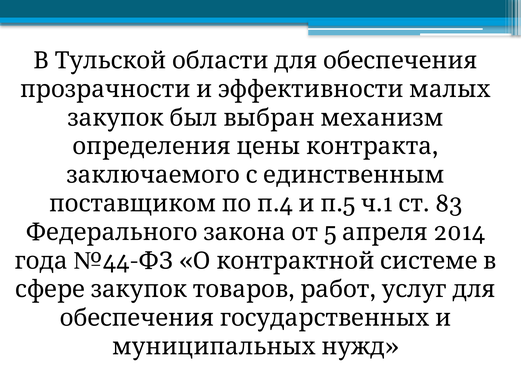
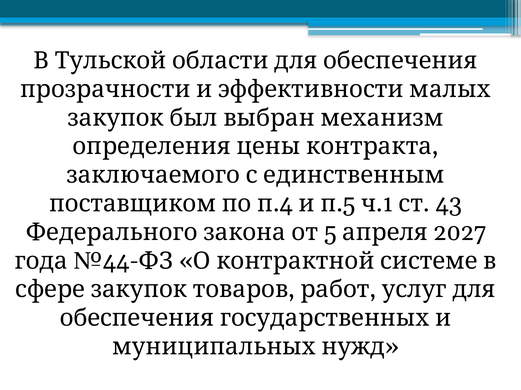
83: 83 -> 43
2014: 2014 -> 2027
